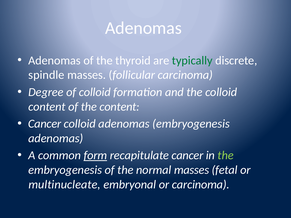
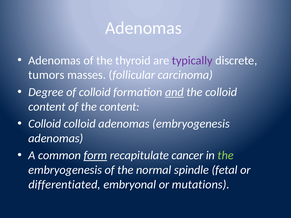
typically colour: green -> purple
spindle: spindle -> tumors
and underline: none -> present
Cancer at (45, 124): Cancer -> Colloid
normal masses: masses -> spindle
multinucleate: multinucleate -> differentiated
or carcinoma: carcinoma -> mutations
